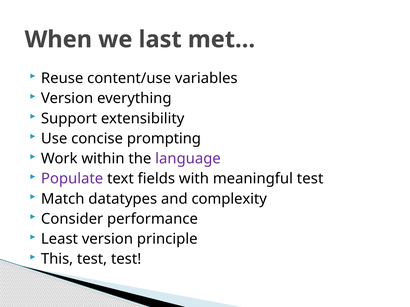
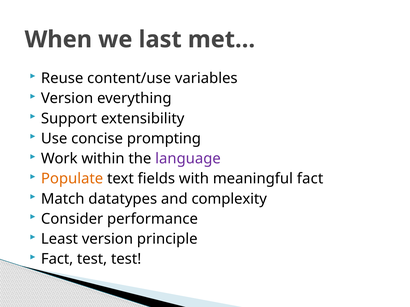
Populate colour: purple -> orange
meaningful test: test -> fact
This at (57, 260): This -> Fact
